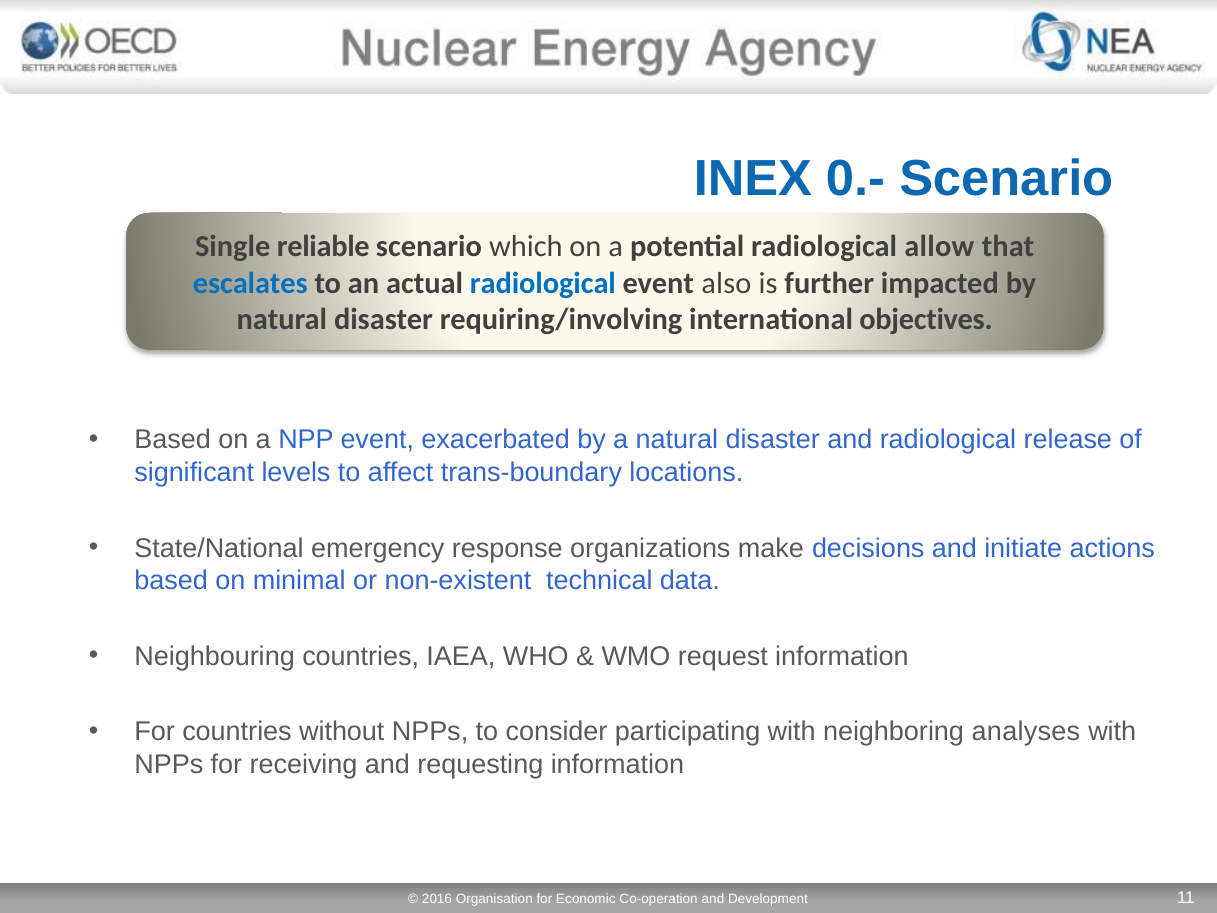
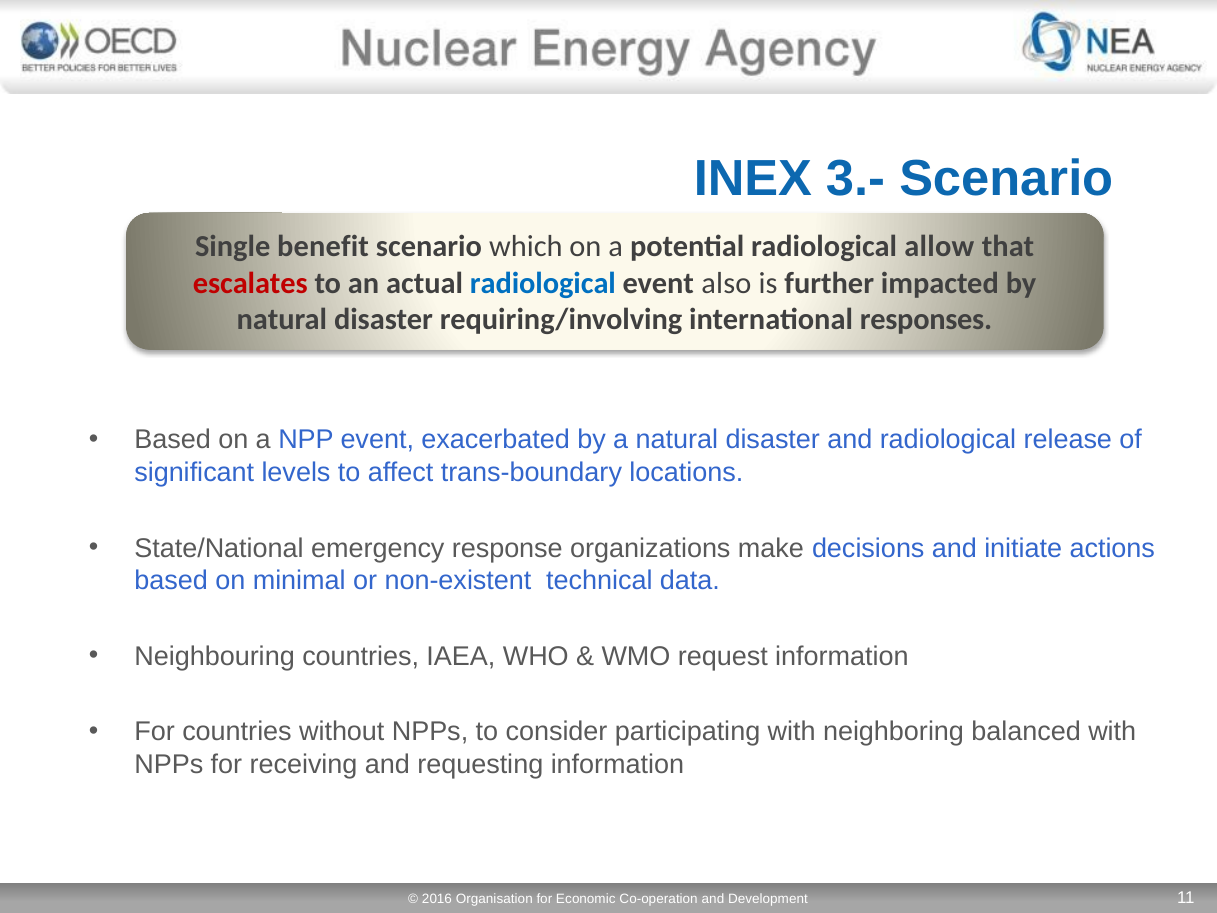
0.-: 0.- -> 3.-
reliable: reliable -> benefit
escalates colour: blue -> red
objectives: objectives -> responses
analyses: analyses -> balanced
